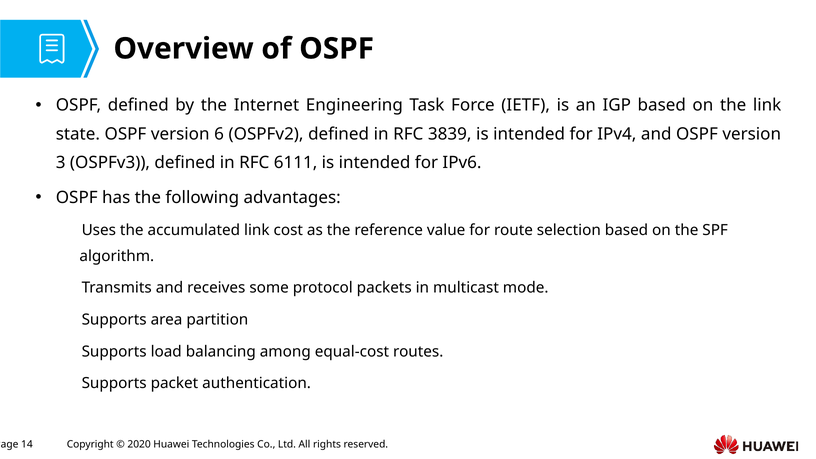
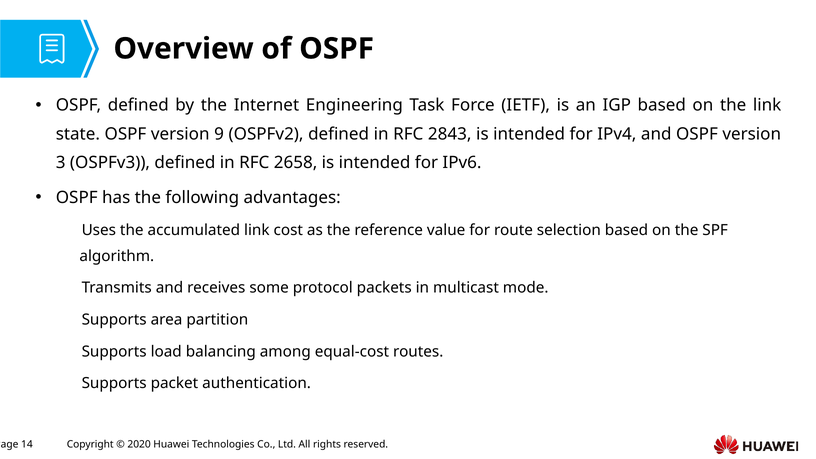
6: 6 -> 9
3839: 3839 -> 2843
6111: 6111 -> 2658
